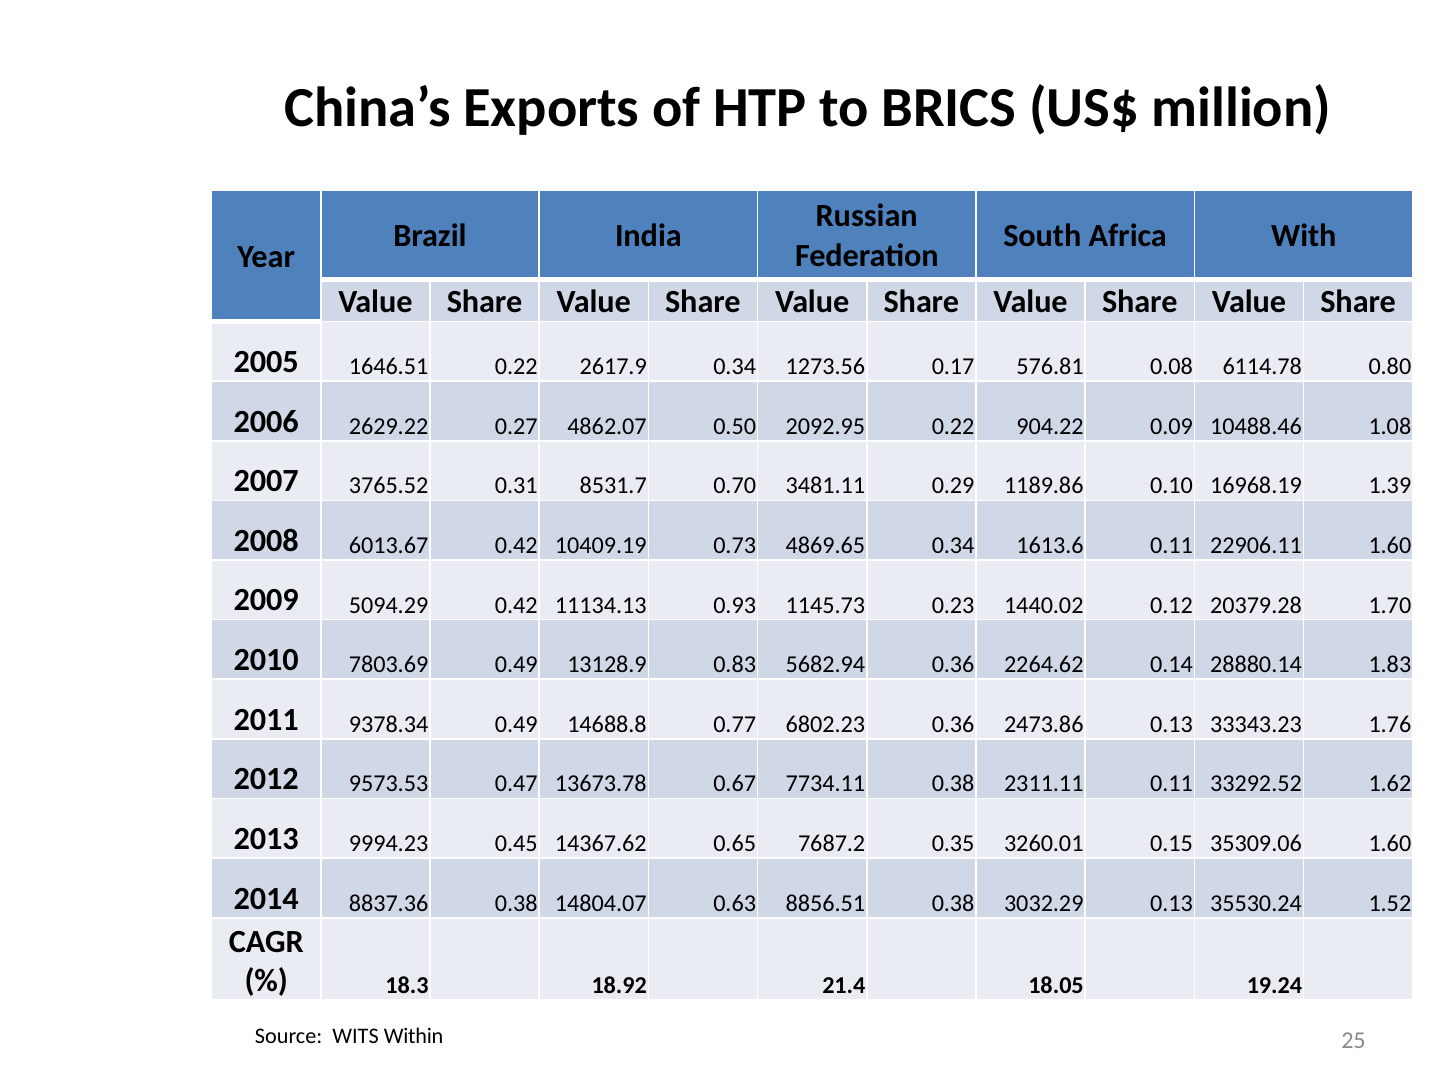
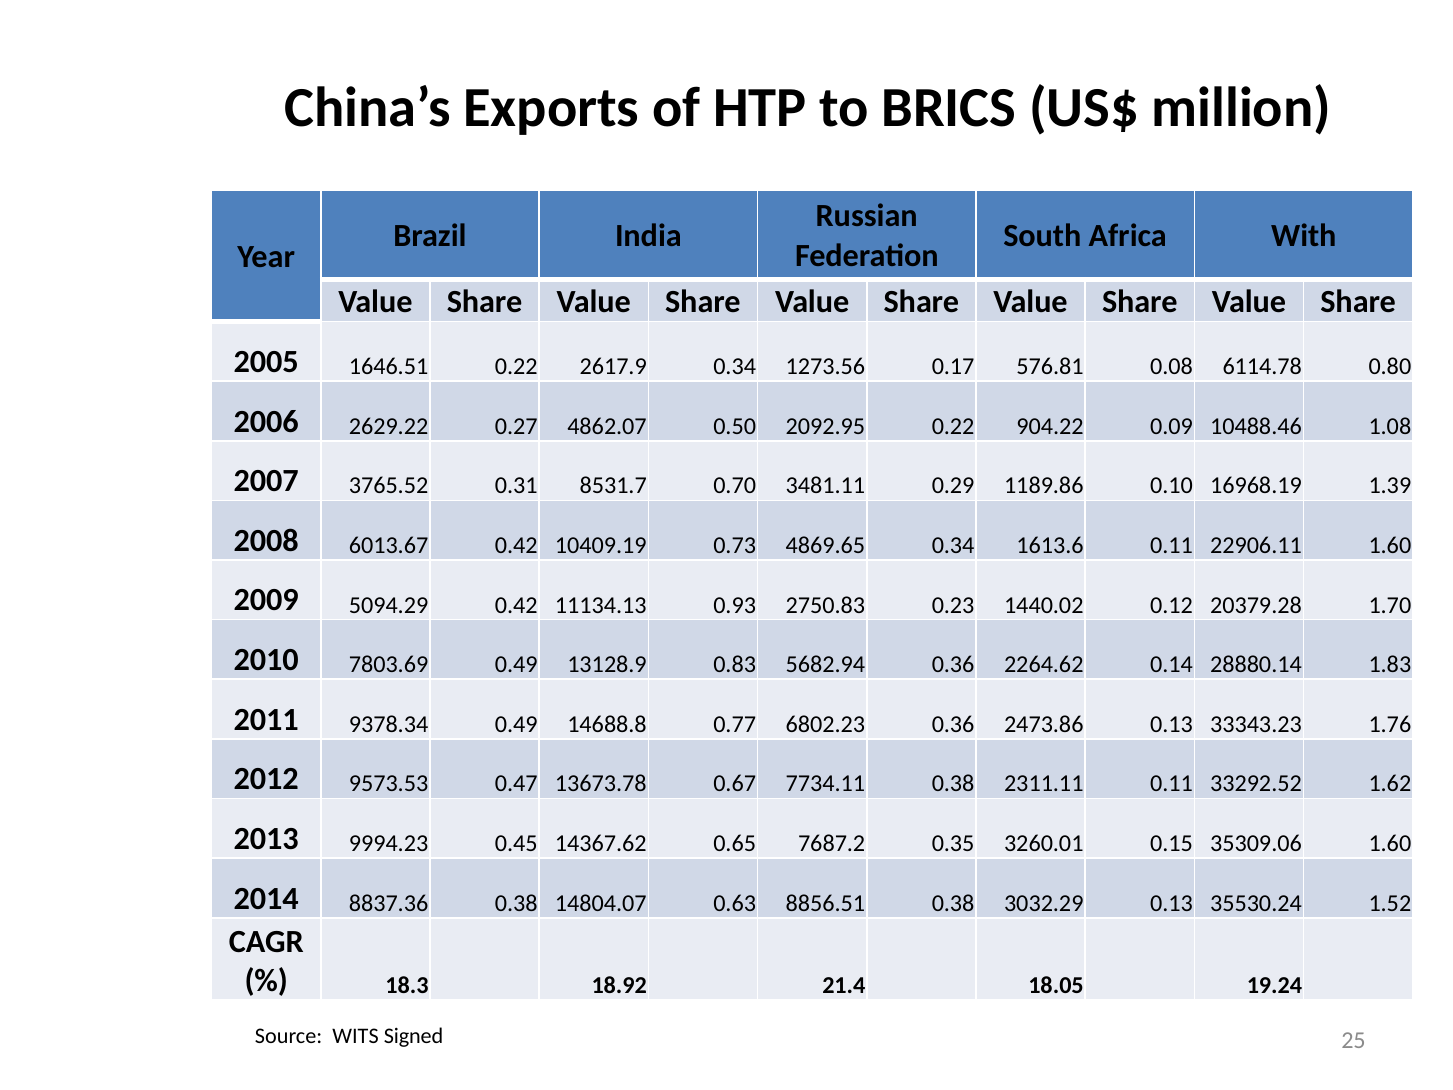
1145.73: 1145.73 -> 2750.83
Within: Within -> Signed
